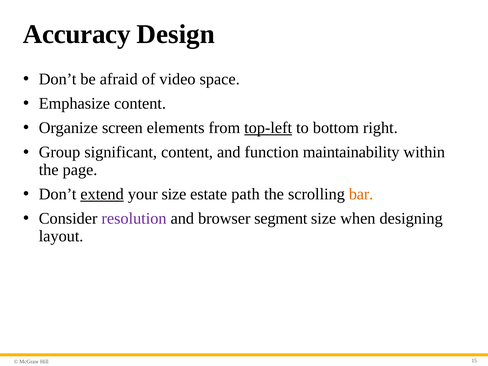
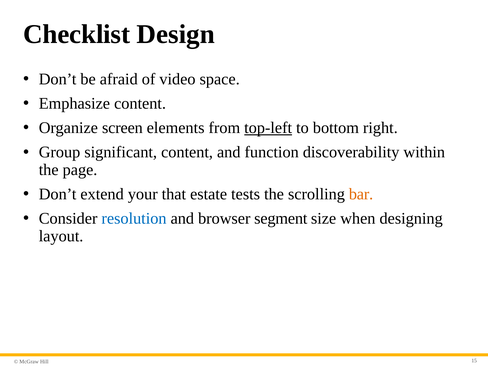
Accuracy: Accuracy -> Checklist
maintainability: maintainability -> discoverability
extend underline: present -> none
your size: size -> that
path: path -> tests
resolution colour: purple -> blue
